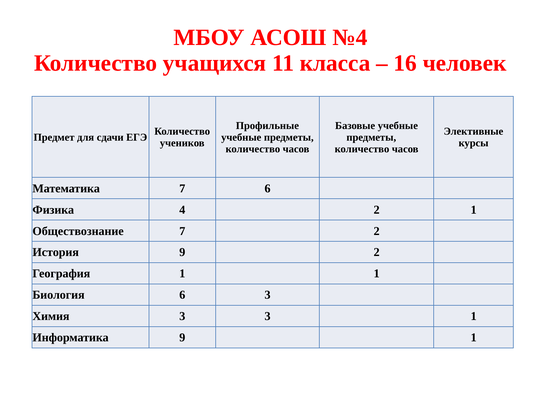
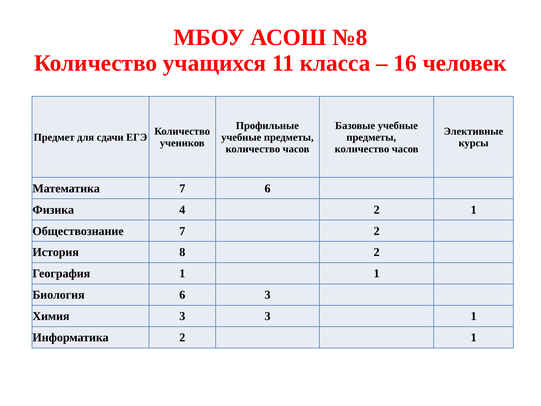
№4: №4 -> №8
История 9: 9 -> 8
Информатика 9: 9 -> 2
